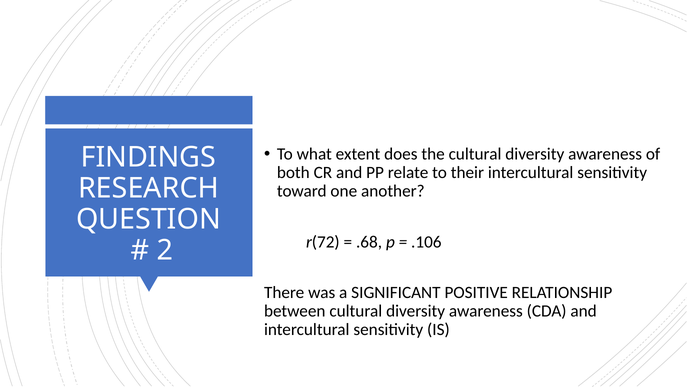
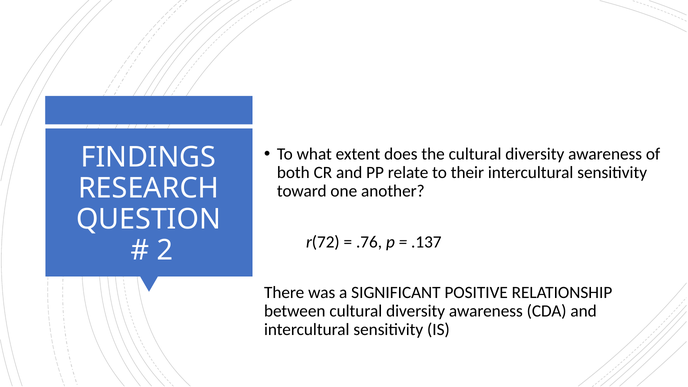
.68: .68 -> .76
.106: .106 -> .137
